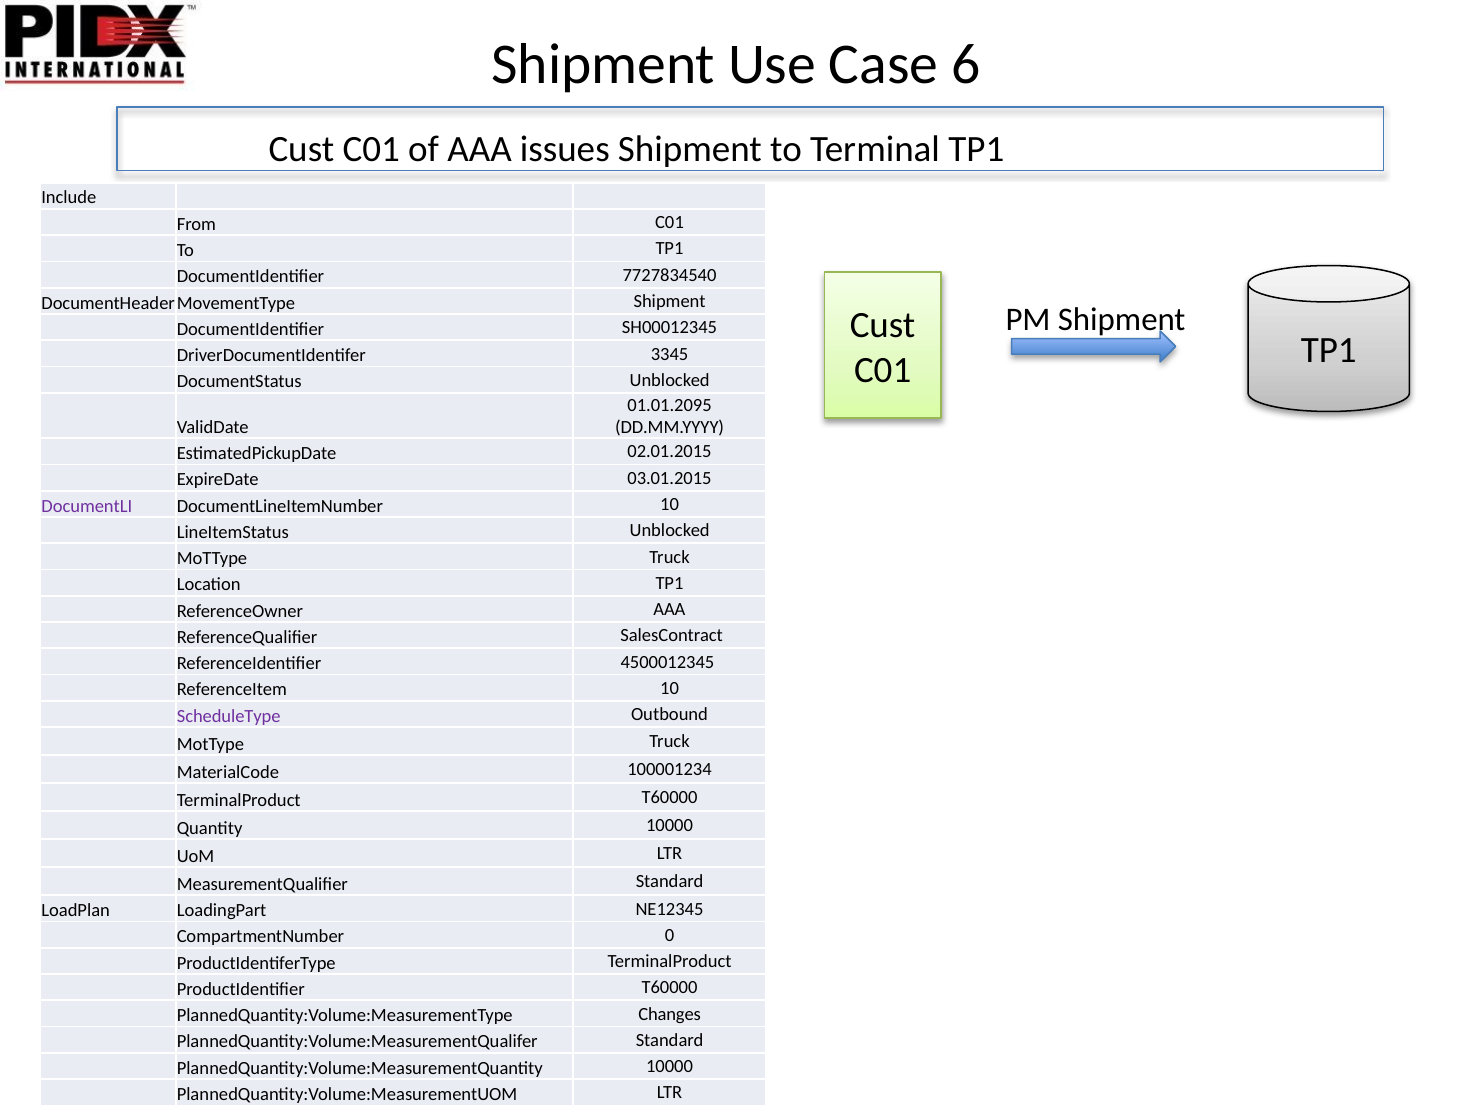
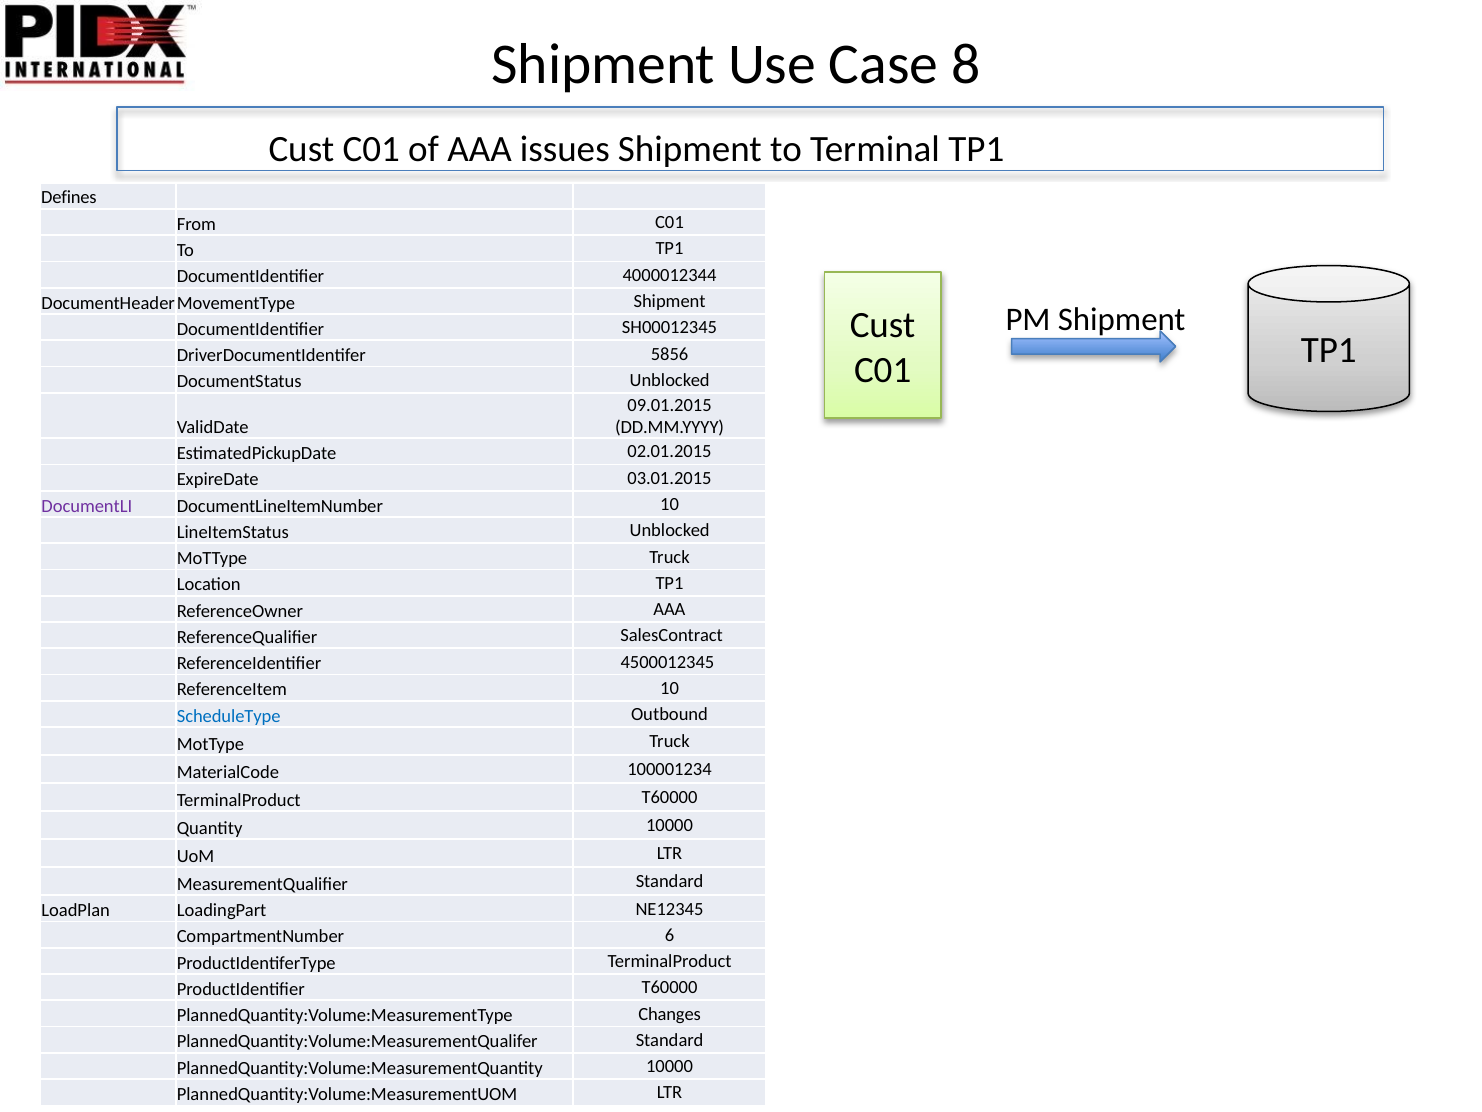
6: 6 -> 8
Include: Include -> Defines
7727834540: 7727834540 -> 4000012344
3345: 3345 -> 5856
01.01.2095: 01.01.2095 -> 09.01.2015
ScheduleType colour: purple -> blue
0: 0 -> 6
